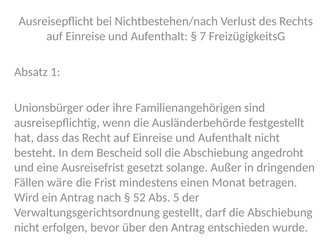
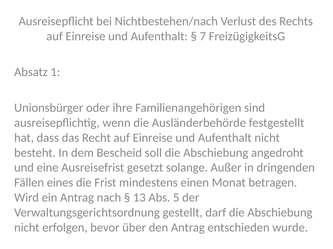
wäre: wäre -> eines
52: 52 -> 13
